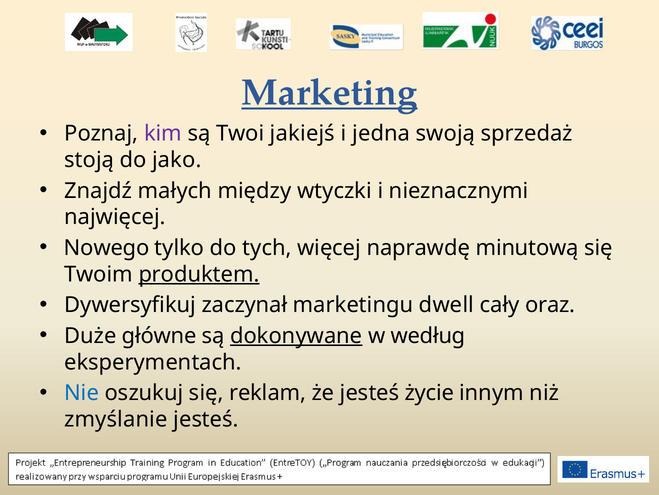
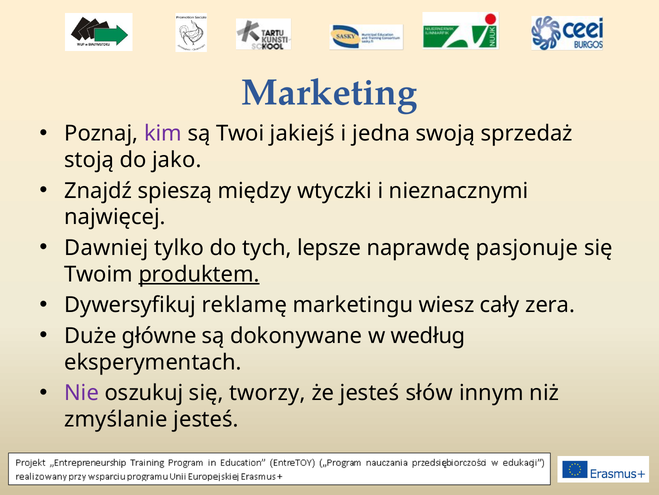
Marketing underline: present -> none
małych: małych -> spieszą
Nowego: Nowego -> Dawniej
więcej: więcej -> lepsze
minutową: minutową -> pasjonuje
zaczynał: zaczynał -> reklamę
dwell: dwell -> wiesz
oraz: oraz -> zera
dokonywane underline: present -> none
Nie colour: blue -> purple
reklam: reklam -> tworzy
życie: życie -> słów
